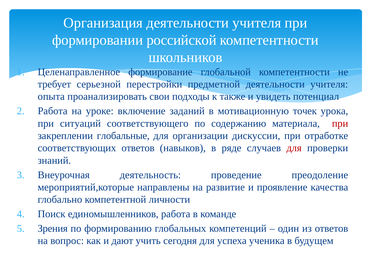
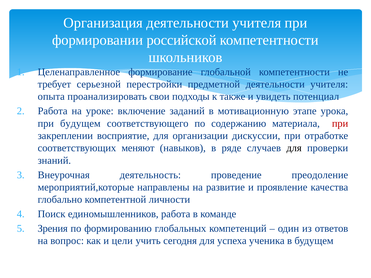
точек: точек -> этапе
при ситуаций: ситуаций -> будущем
глобальные: глобальные -> восприятие
соответствующих ответов: ответов -> меняют
для at (294, 148) colour: red -> black
дают: дают -> цели
